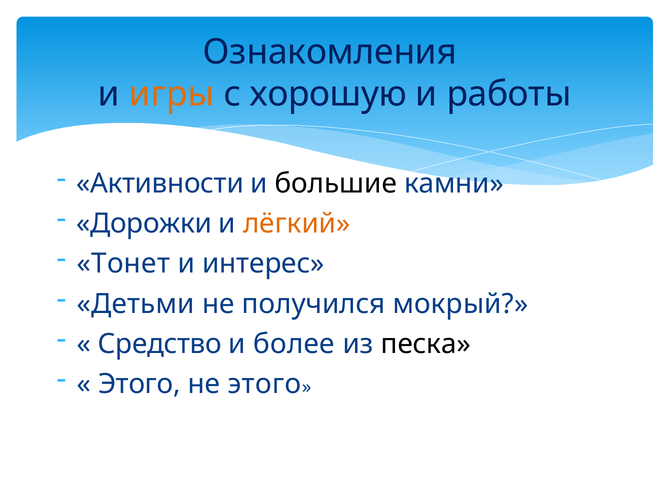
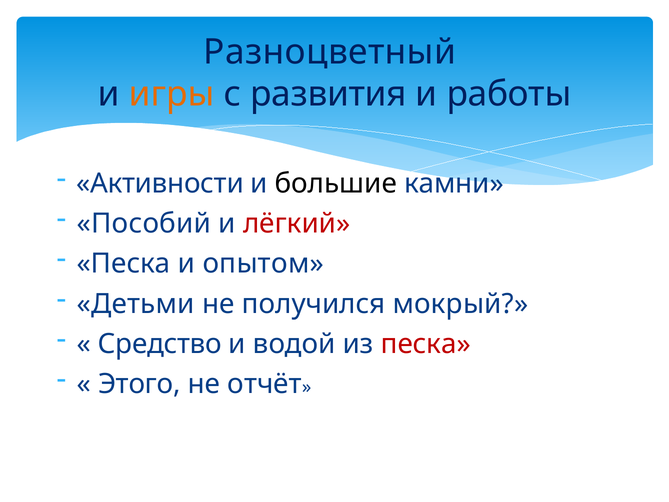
Ознакомления: Ознакомления -> Разноцветный
хорошую: хорошую -> развития
Дорожки: Дорожки -> Пособий
лёгкий colour: orange -> red
Тонет at (123, 264): Тонет -> Песка
интерес: интерес -> опытом
более: более -> водой
песка at (426, 344) colour: black -> red
не этого: этого -> отчёт
